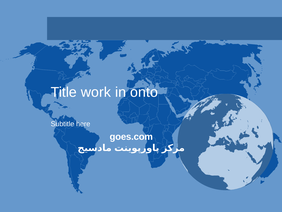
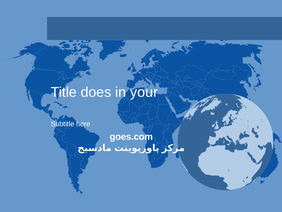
work: work -> does
onto: onto -> your
